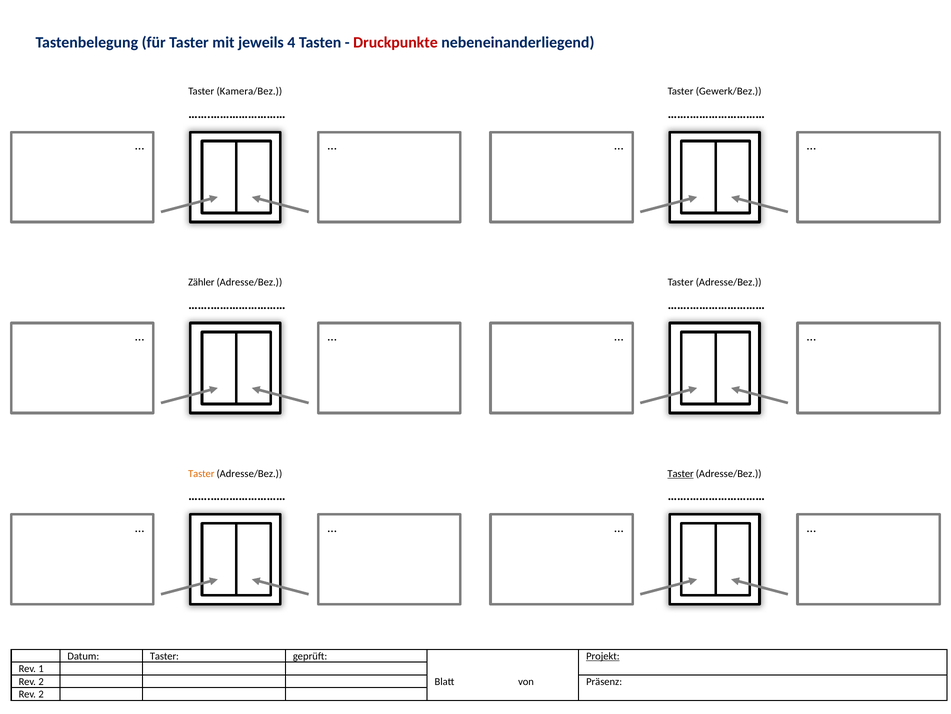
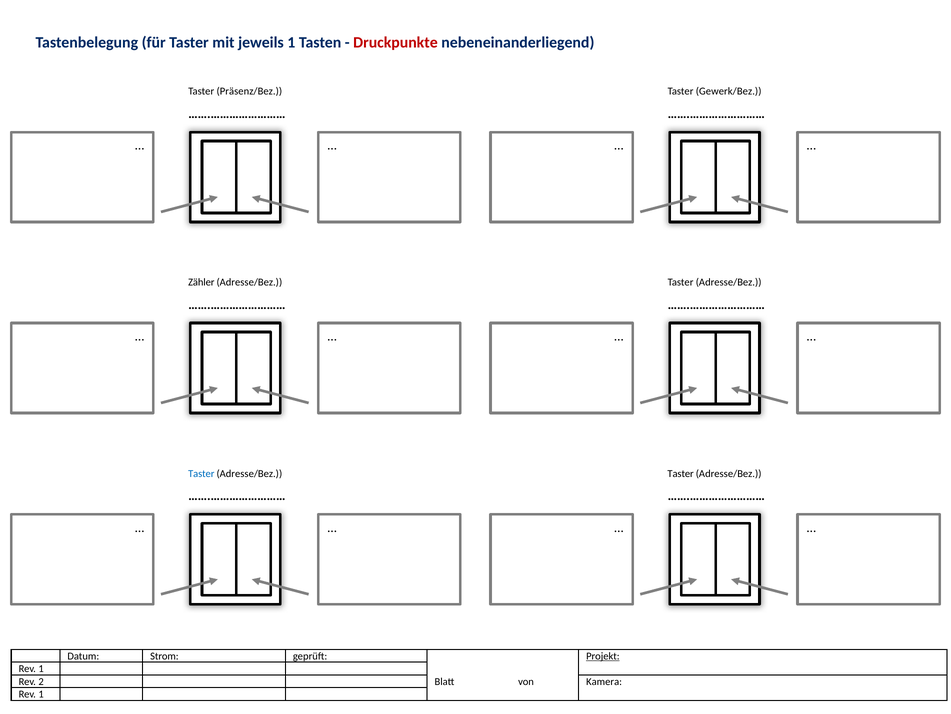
jeweils 4: 4 -> 1
Kamera/Bez: Kamera/Bez -> Präsenz/Bez
Taster at (201, 473) colour: orange -> blue
Taster at (681, 473) underline: present -> none
Datum Taster: Taster -> Strom
Präsenz: Präsenz -> Kamera
2 at (41, 694): 2 -> 1
